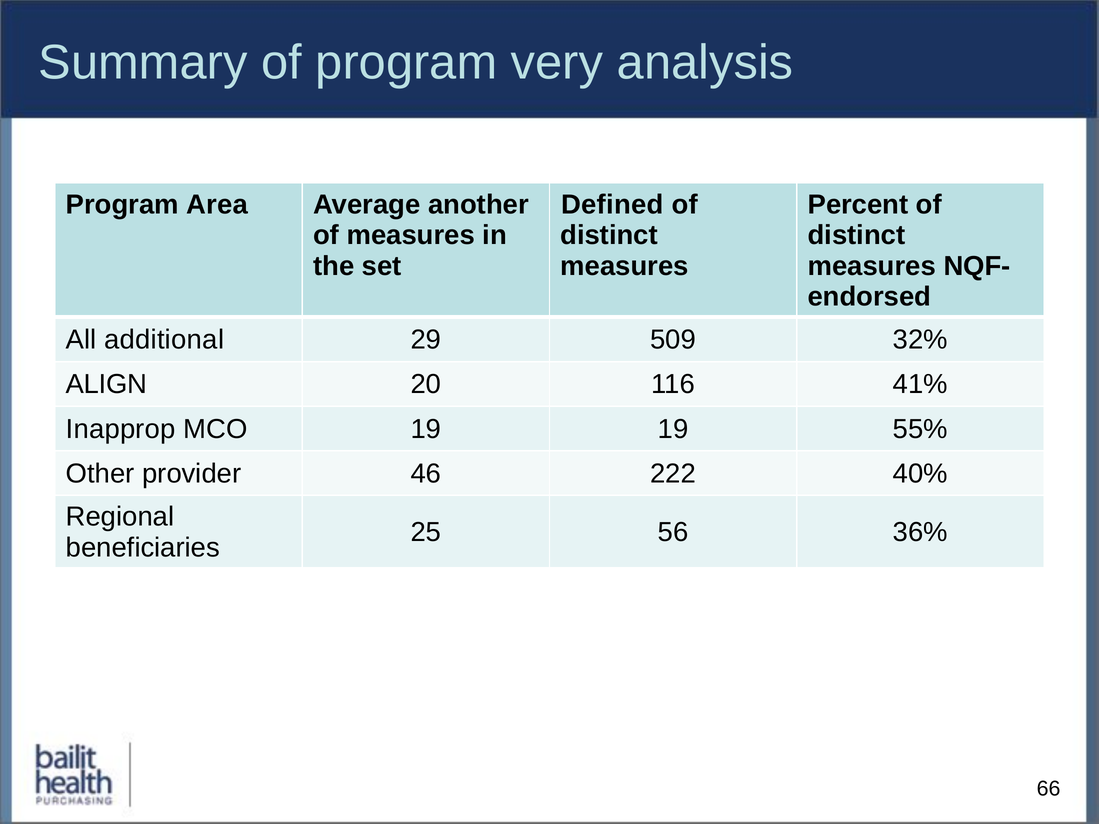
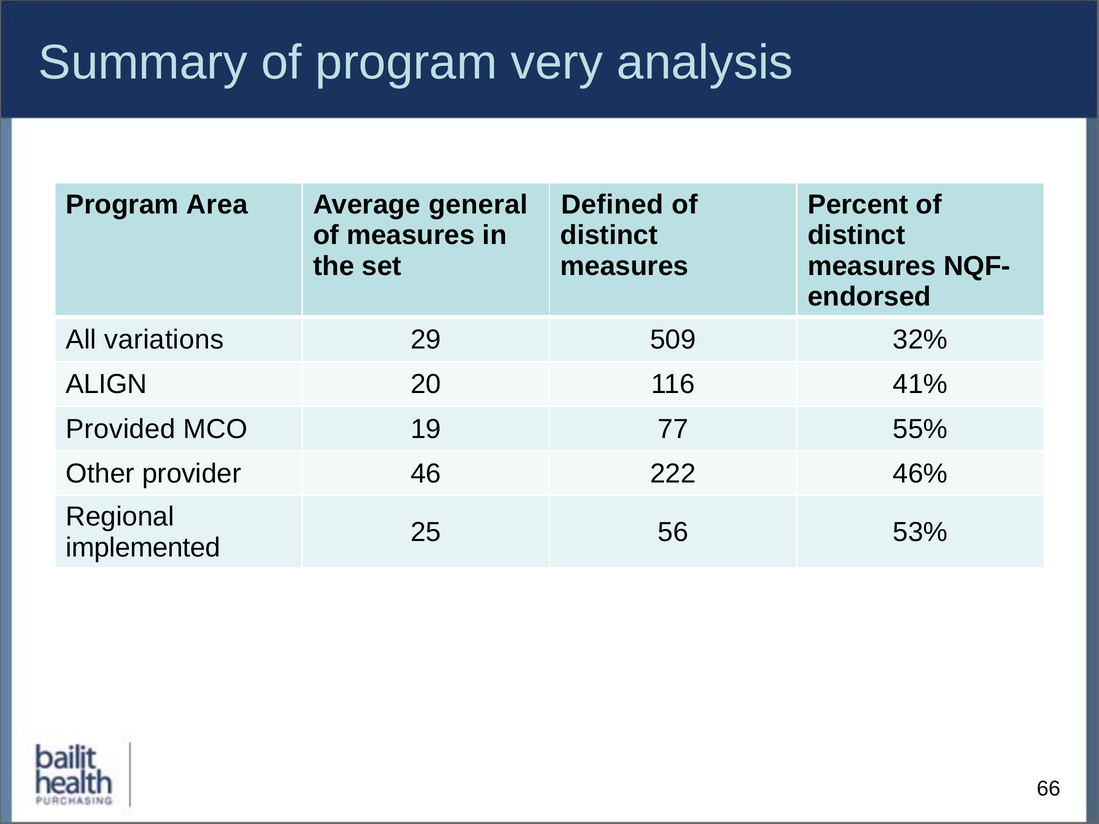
another: another -> general
additional: additional -> variations
Inapprop: Inapprop -> Provided
19 19: 19 -> 77
40%: 40% -> 46%
36%: 36% -> 53%
beneficiaries: beneficiaries -> implemented
